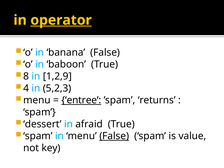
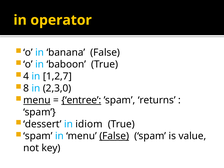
operator underline: present -> none
8: 8 -> 4
1,2,9: 1,2,9 -> 1,2,7
4: 4 -> 8
5,2,3: 5,2,3 -> 2,3,0
menu at (37, 100) underline: none -> present
afraid: afraid -> idiom
